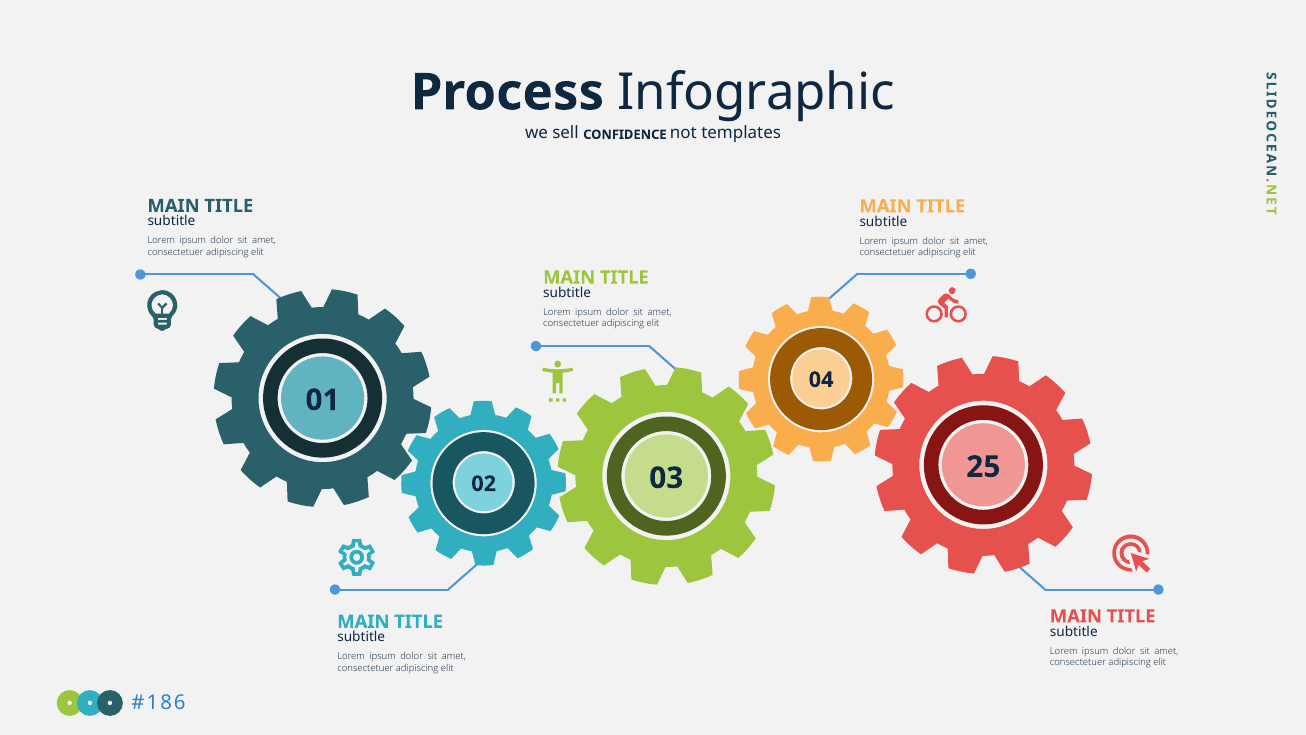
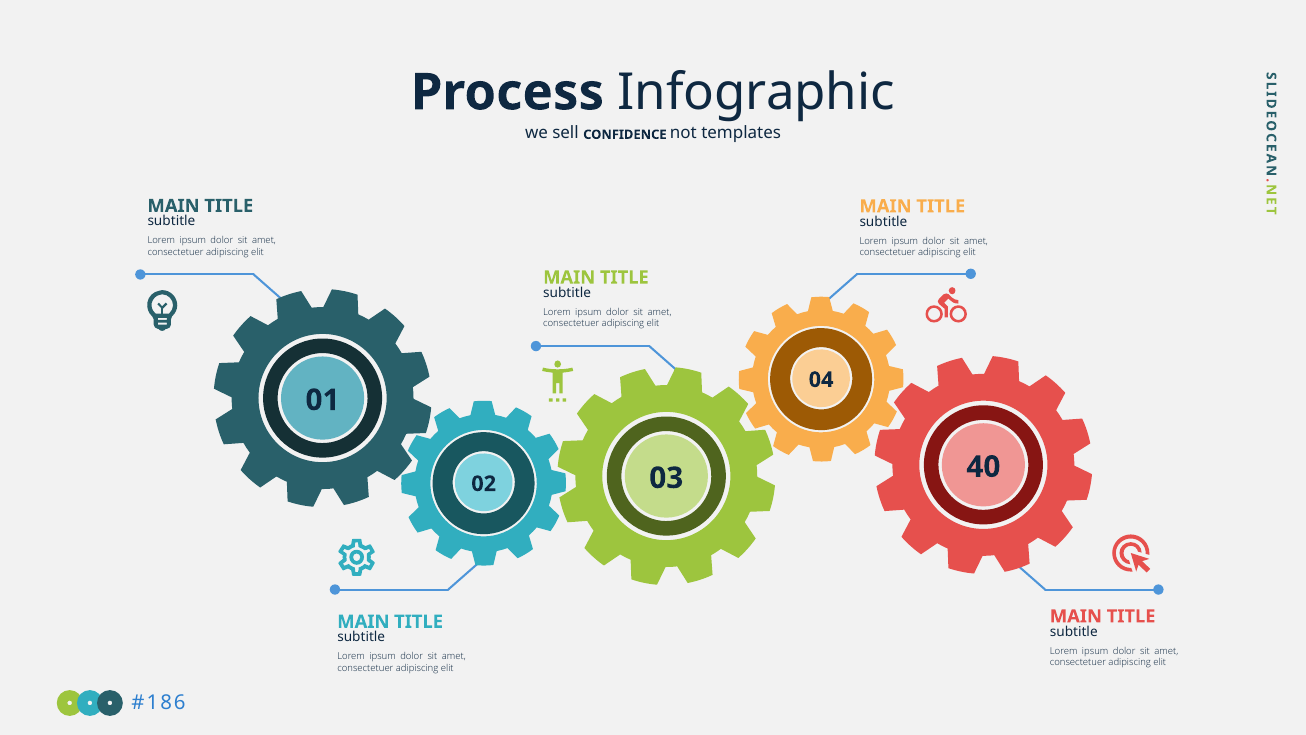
25: 25 -> 40
